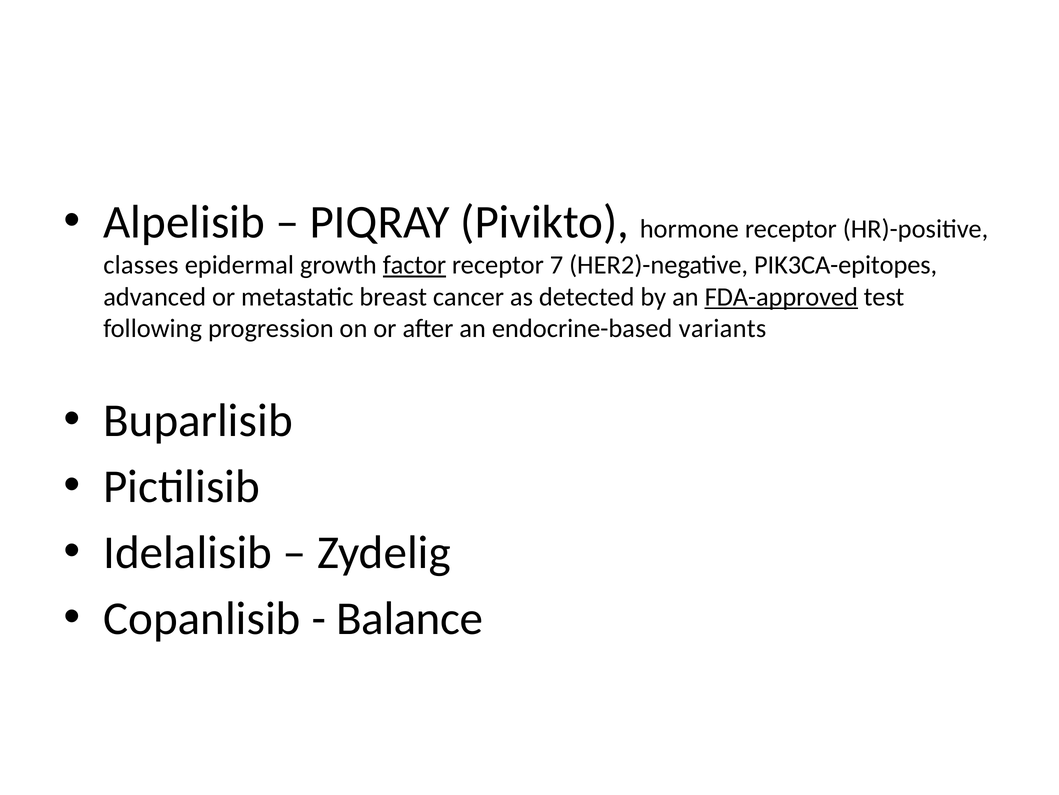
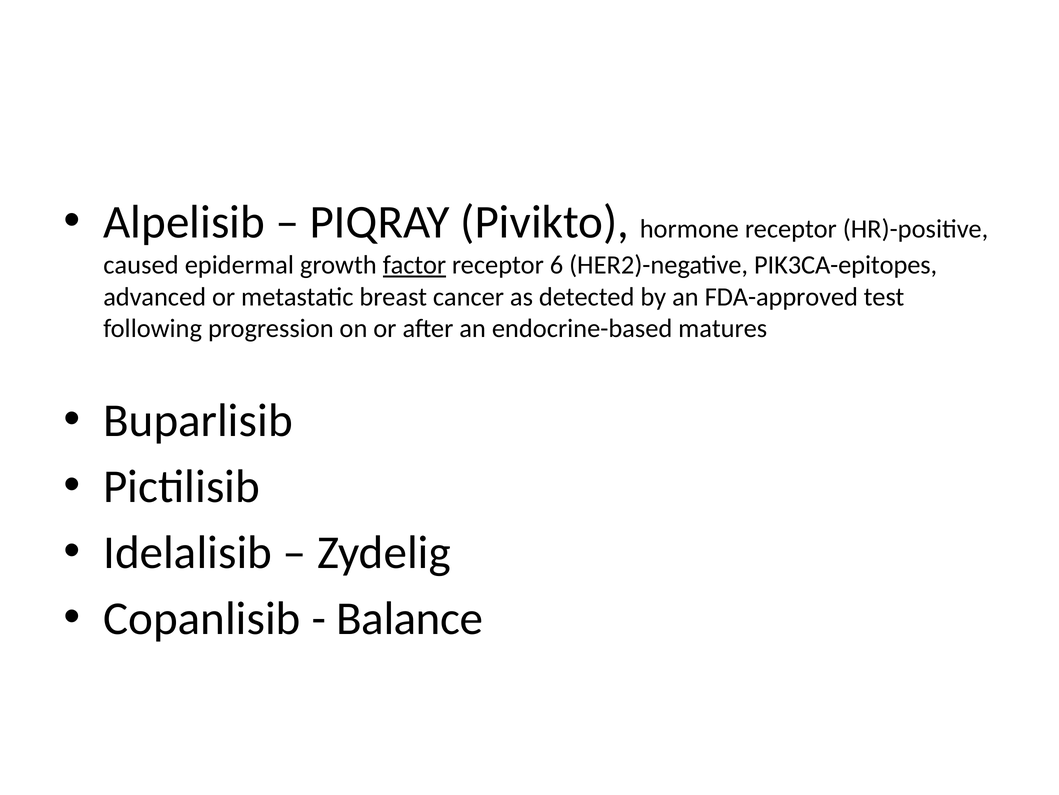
classes: classes -> caused
7: 7 -> 6
FDA-approved underline: present -> none
variants: variants -> matures
